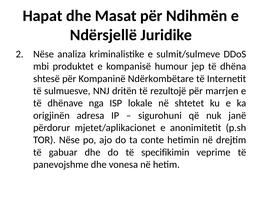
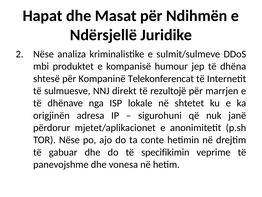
Ndërkombëtare: Ndërkombëtare -> Telekonferencat
dritën: dritën -> direkt
